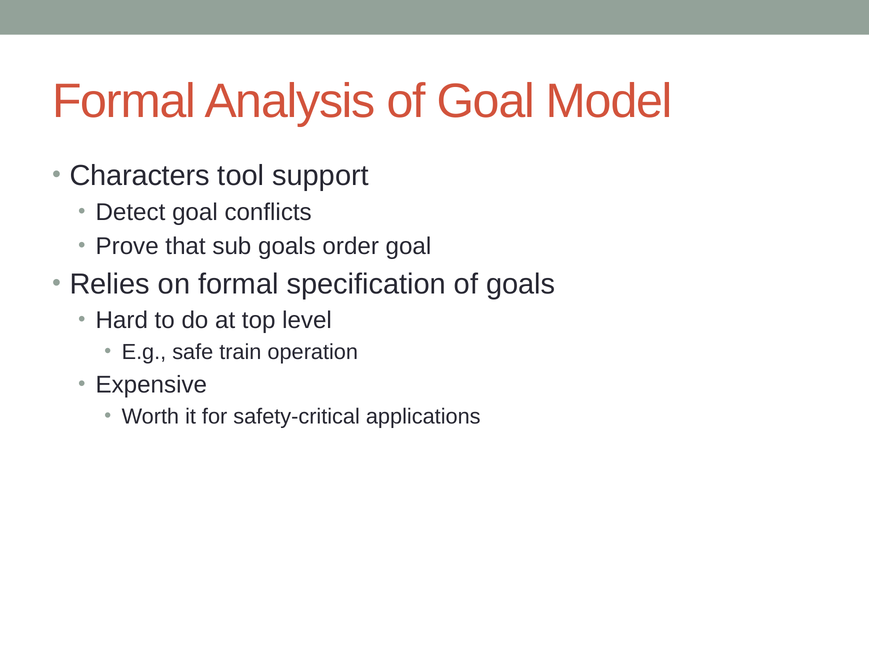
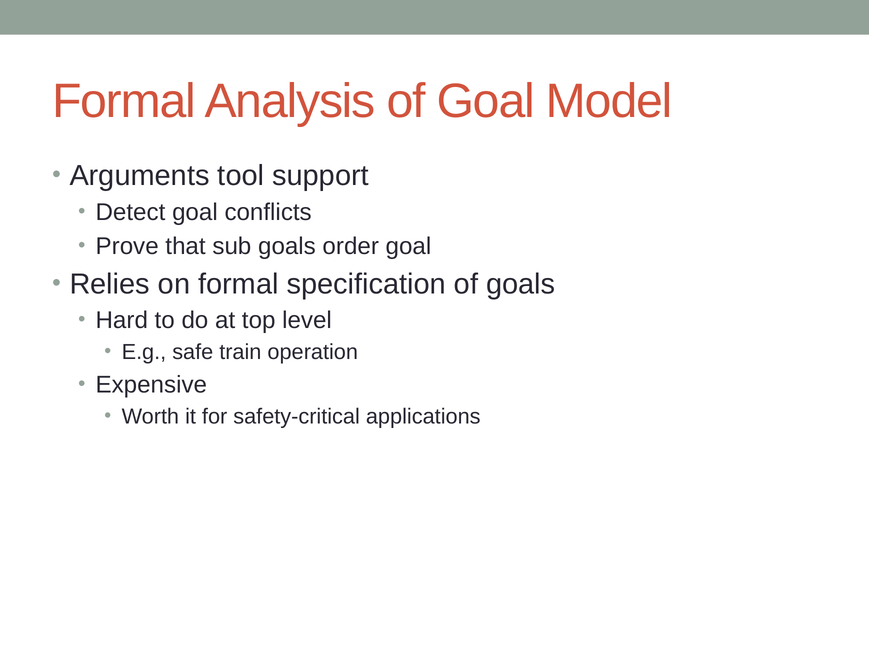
Characters: Characters -> Arguments
